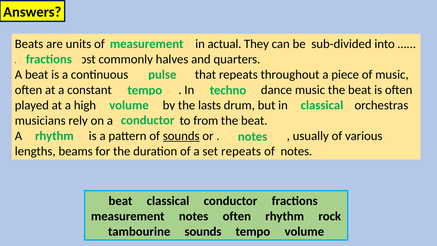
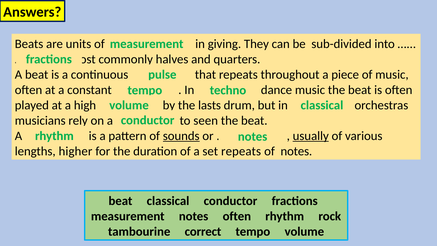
actual: actual -> giving
from: from -> seen
usually underline: none -> present
beams: beams -> higher
tambourine sounds: sounds -> correct
